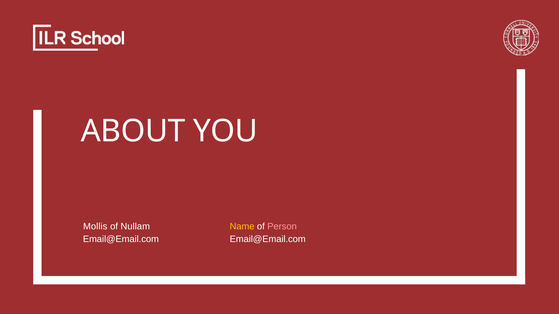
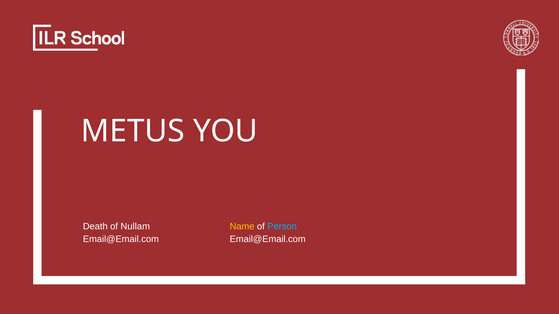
ABOUT: ABOUT -> METUS
Mollis: Mollis -> Death
Person colour: pink -> light blue
